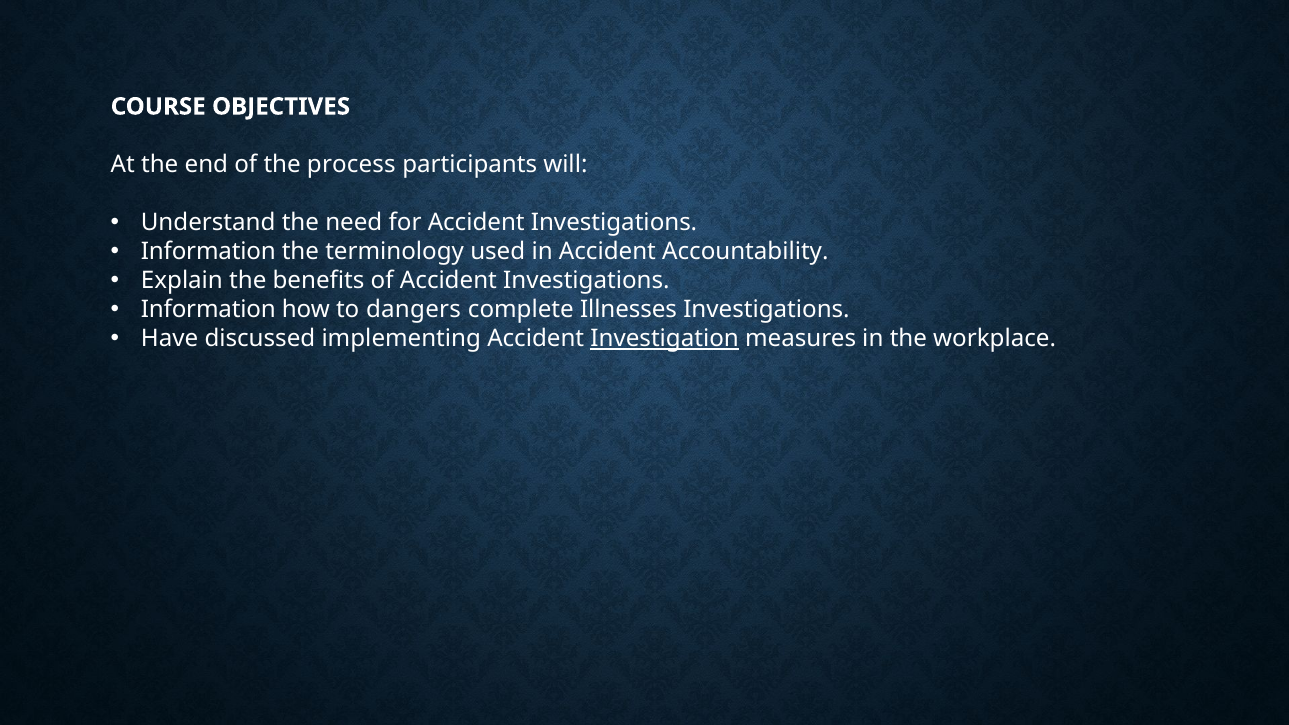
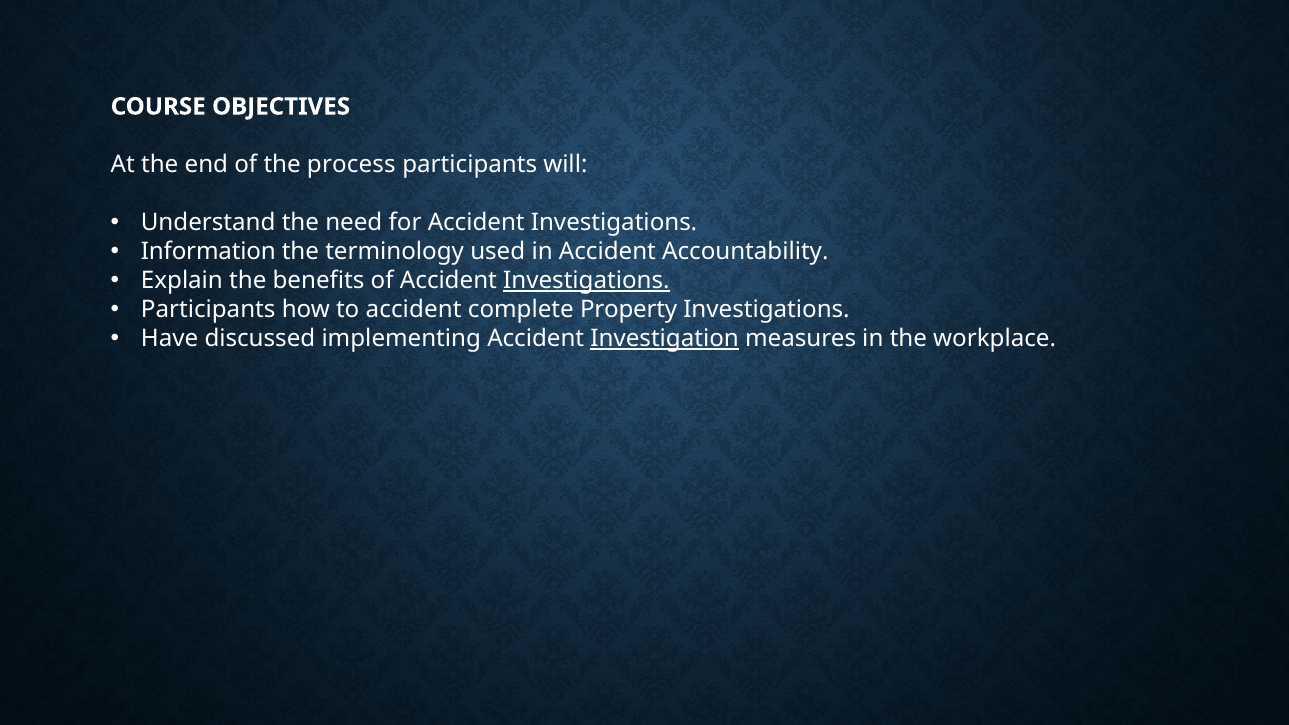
Investigations at (586, 281) underline: none -> present
Information at (208, 310): Information -> Participants
to dangers: dangers -> accident
Illnesses: Illnesses -> Property
